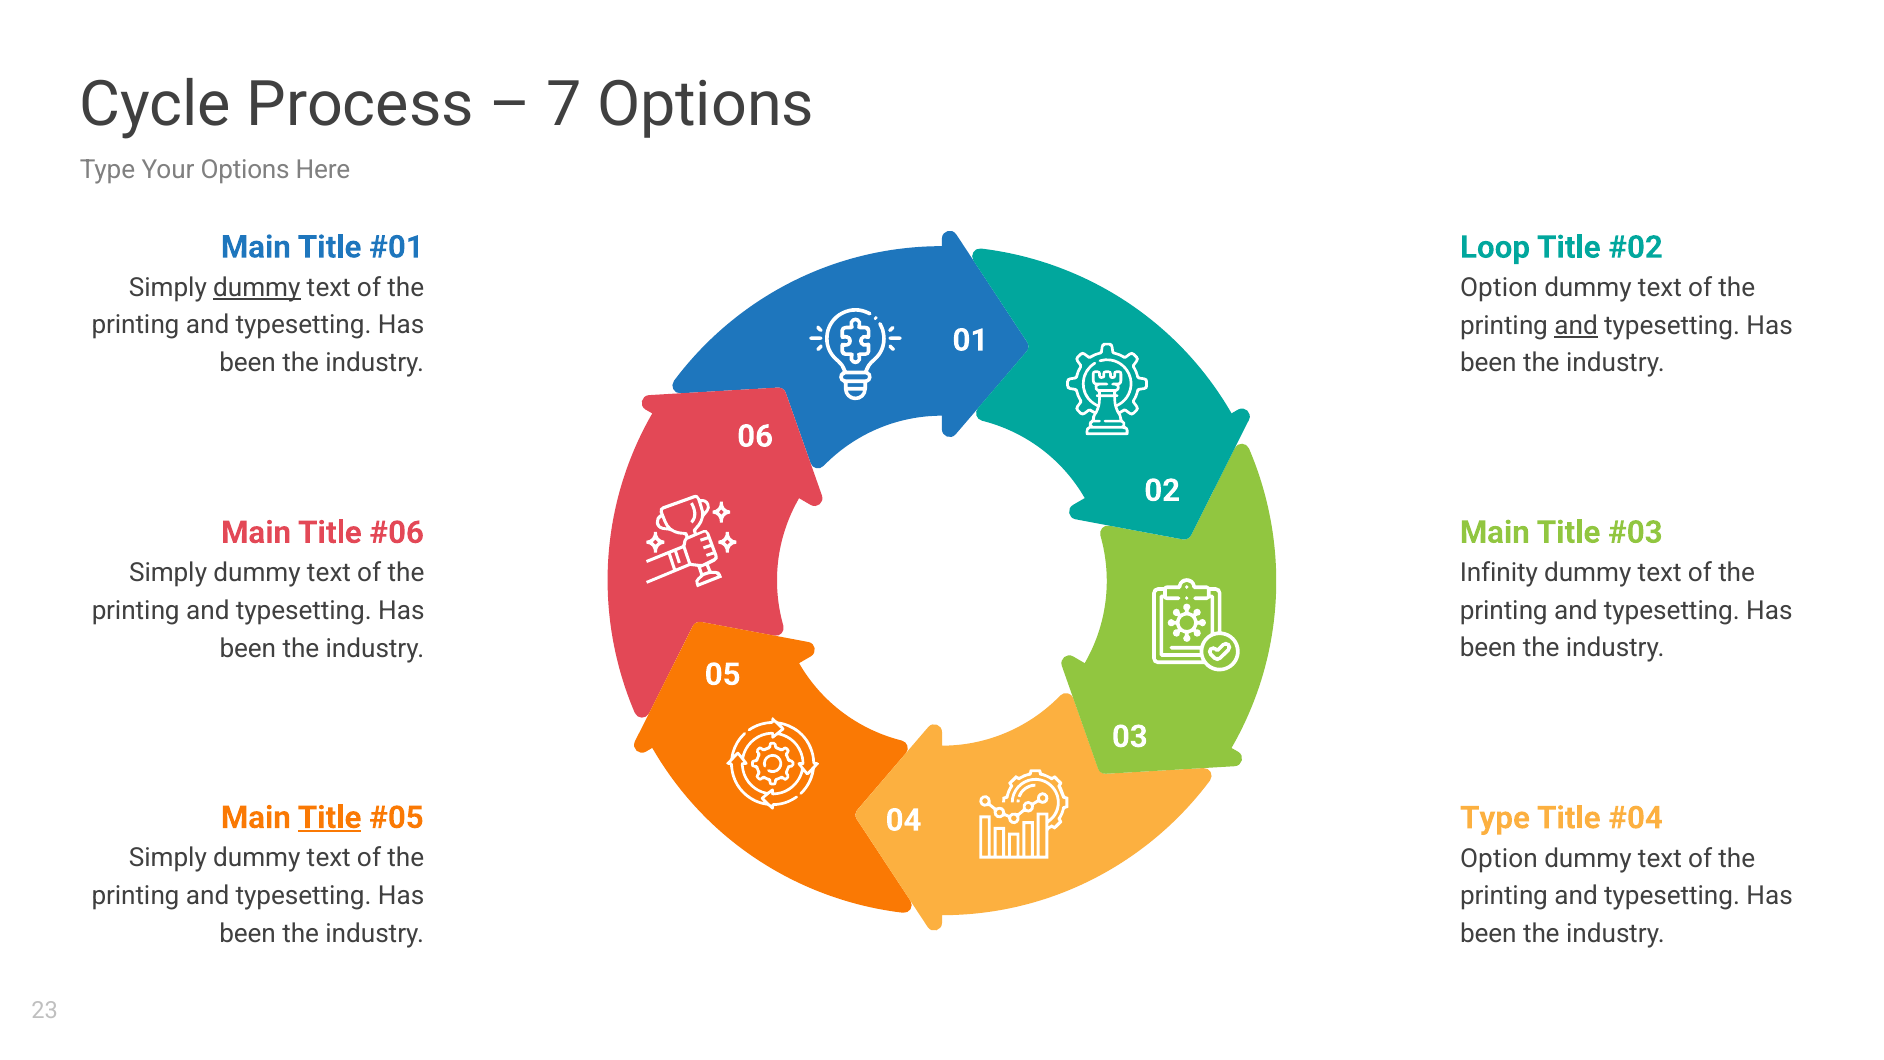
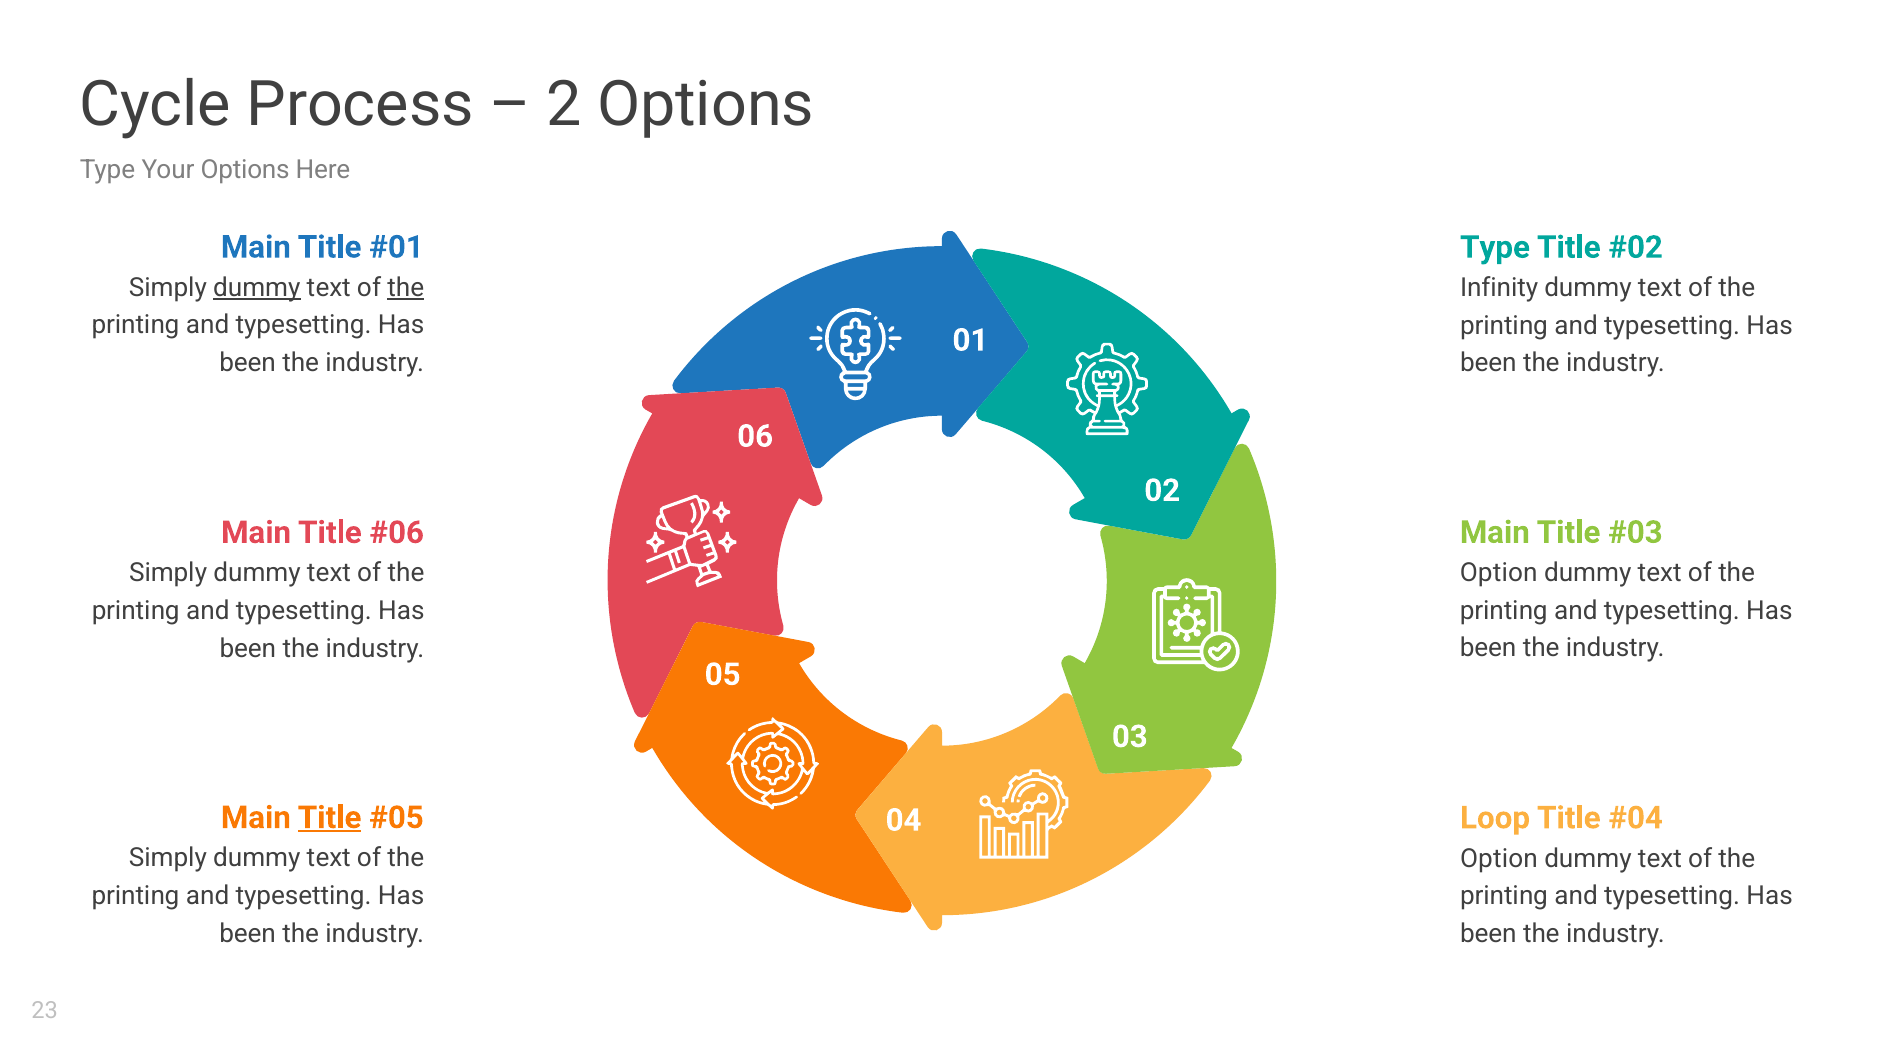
7: 7 -> 2
Loop at (1495, 247): Loop -> Type
the at (406, 288) underline: none -> present
Option at (1499, 288): Option -> Infinity
and at (1576, 325) underline: present -> none
Infinity at (1499, 573): Infinity -> Option
Type at (1495, 818): Type -> Loop
